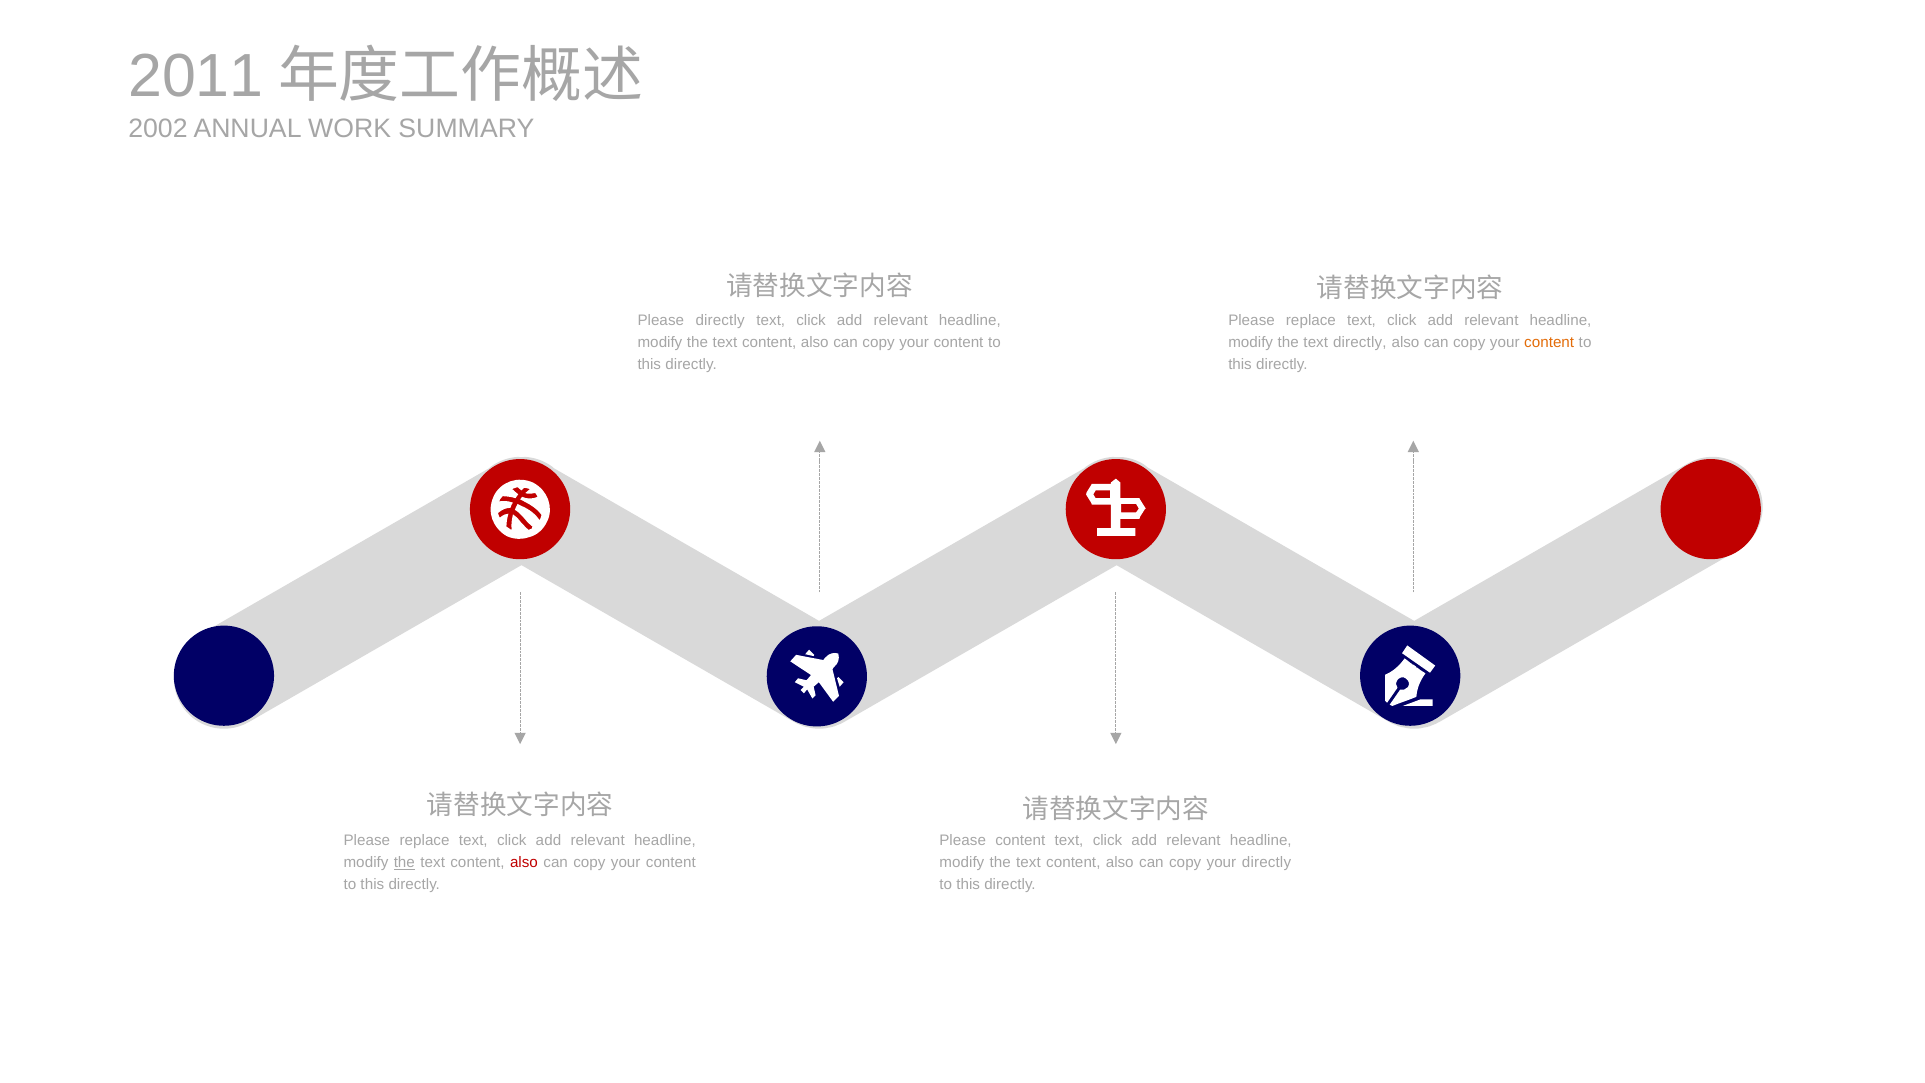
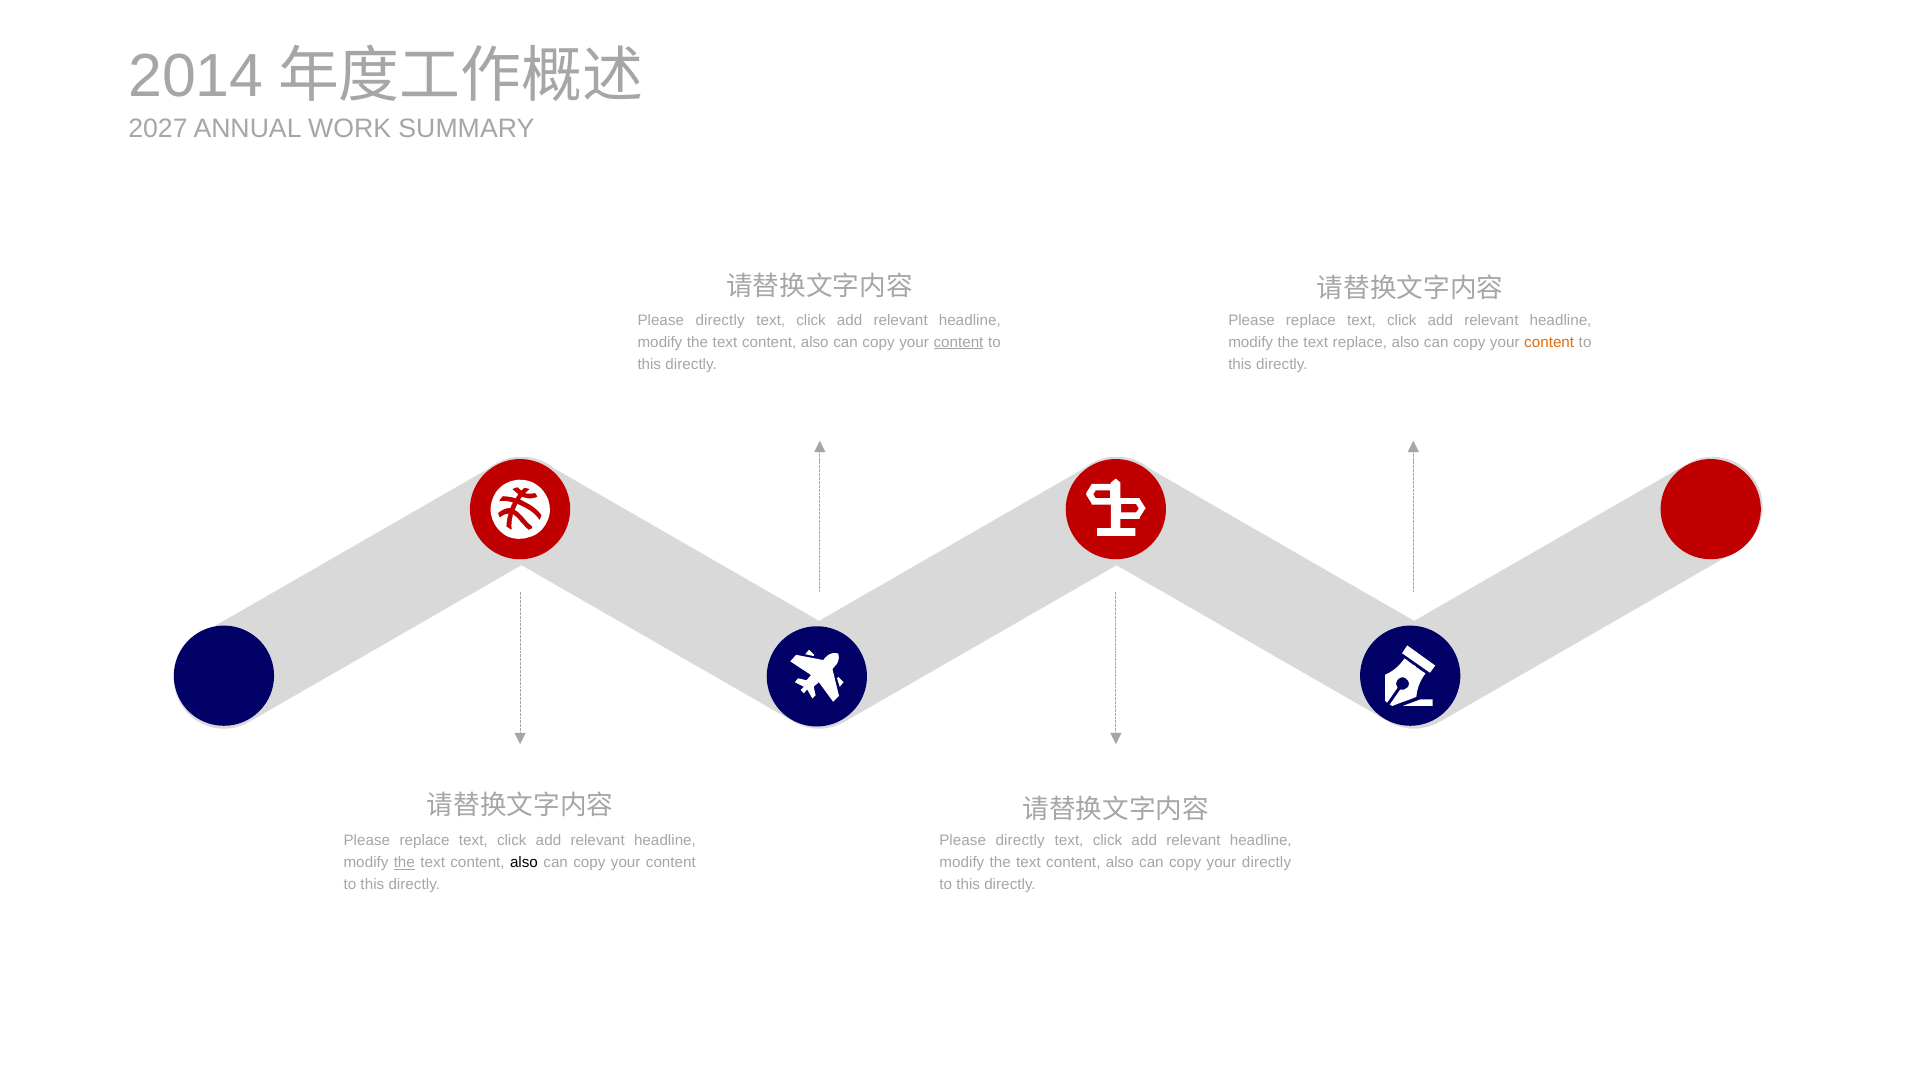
2011: 2011 -> 2014
2002: 2002 -> 2027
content at (958, 342) underline: none -> present
text directly: directly -> replace
content at (1020, 841): content -> directly
also at (524, 863) colour: red -> black
